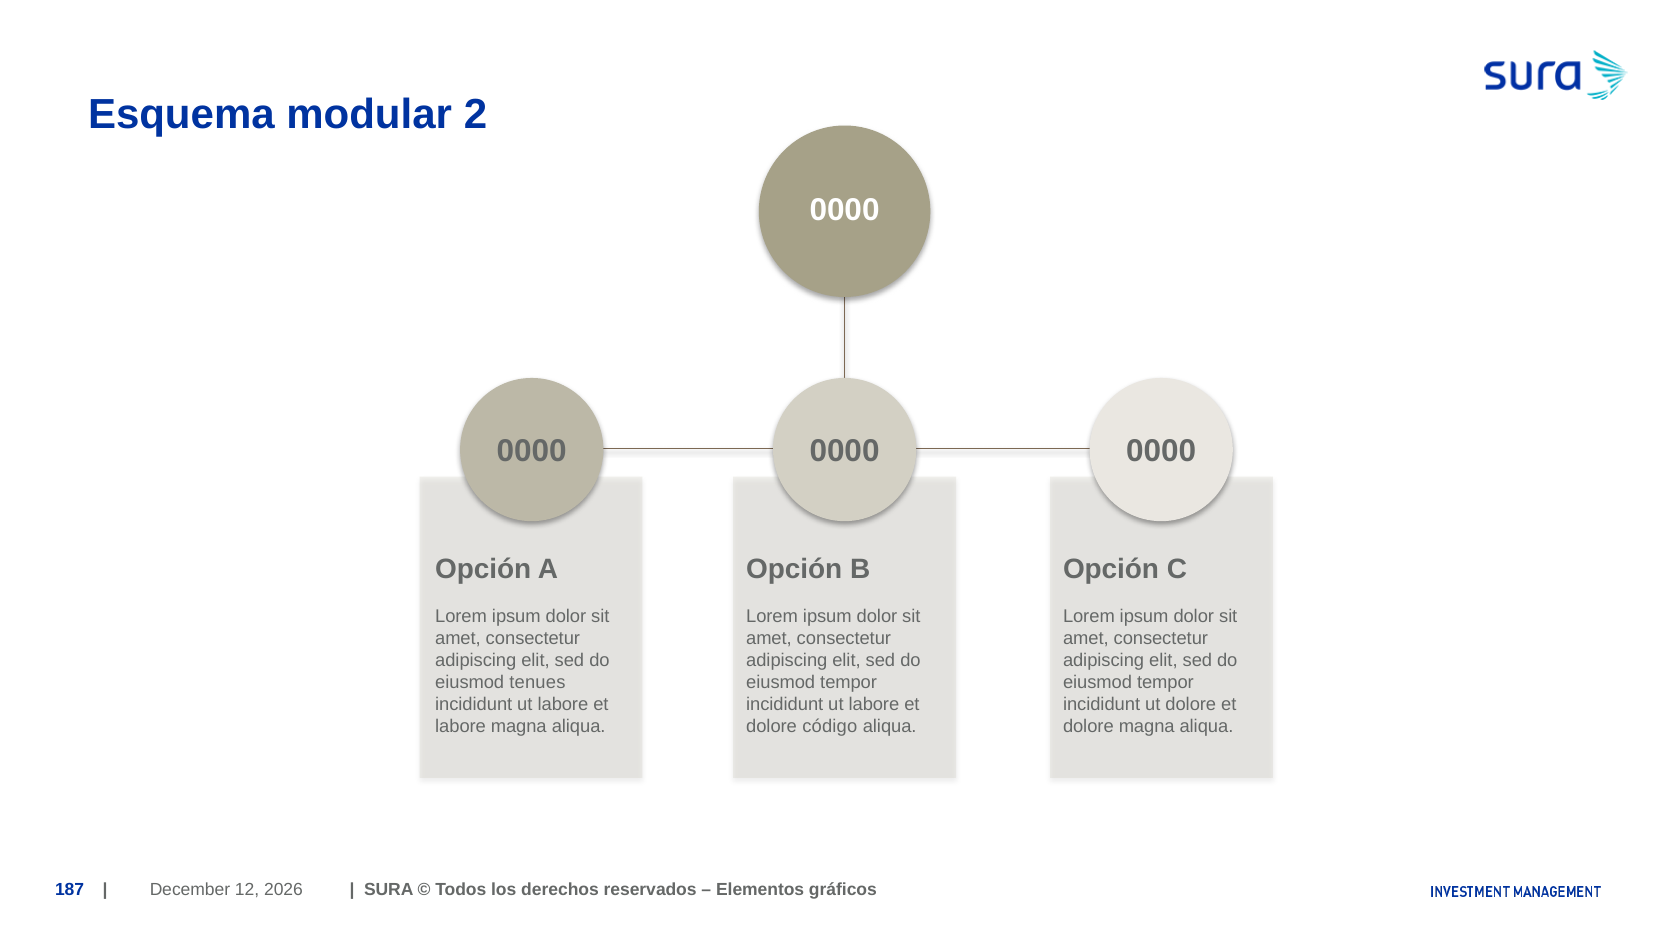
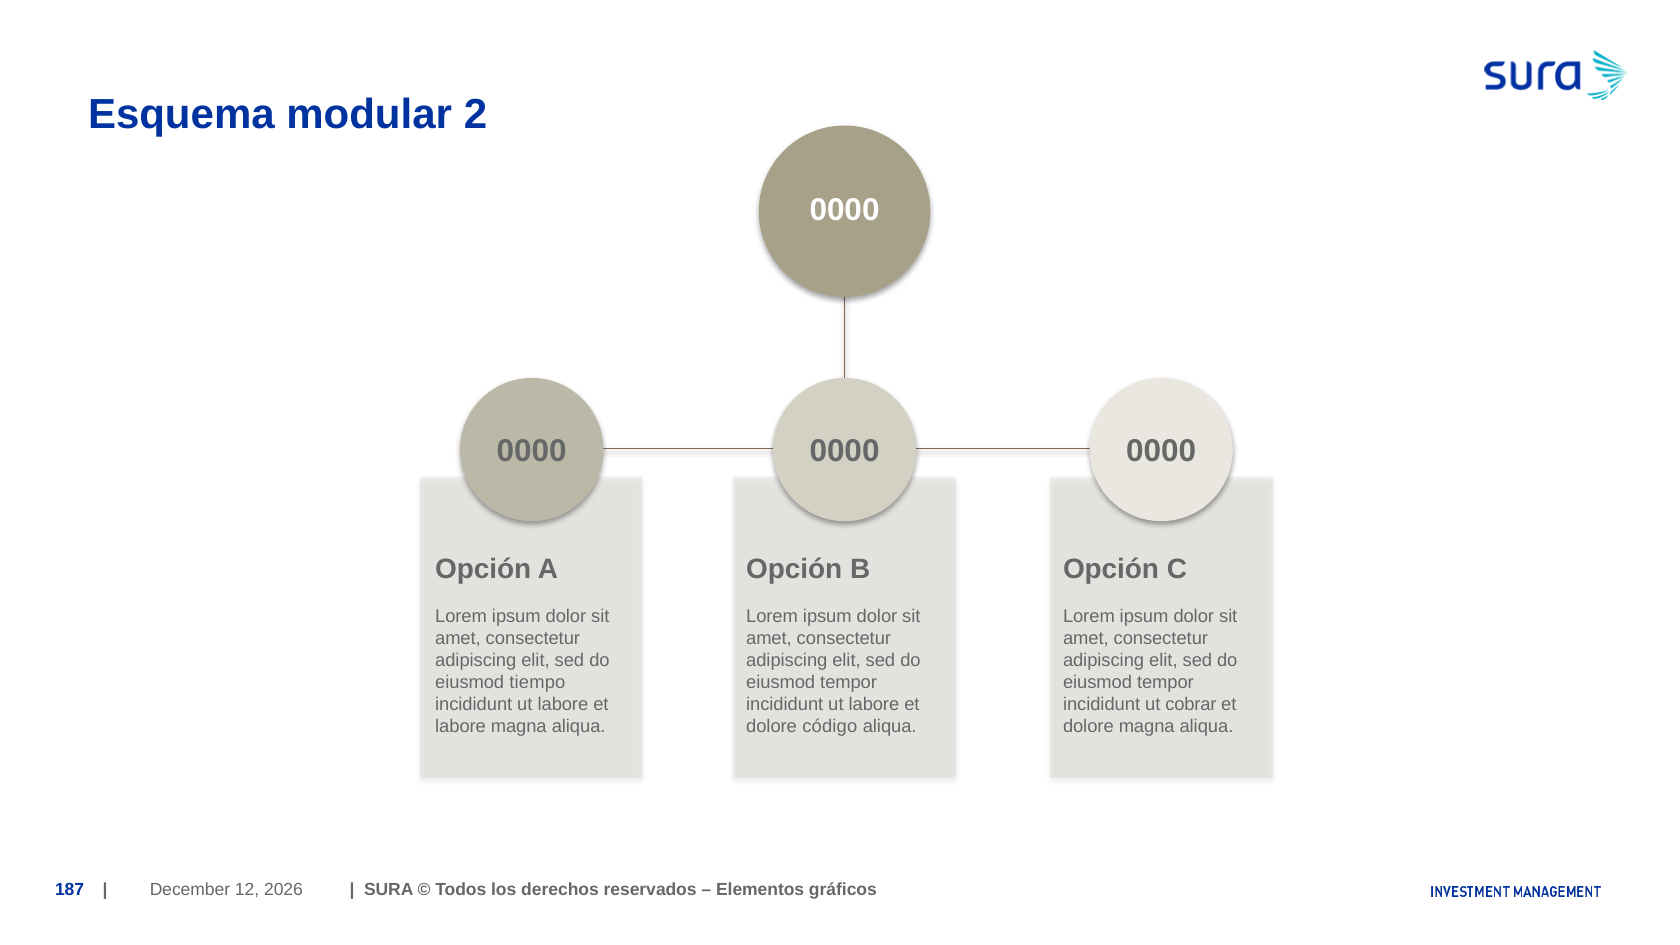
tenues: tenues -> tiempo
ut dolore: dolore -> cobrar
